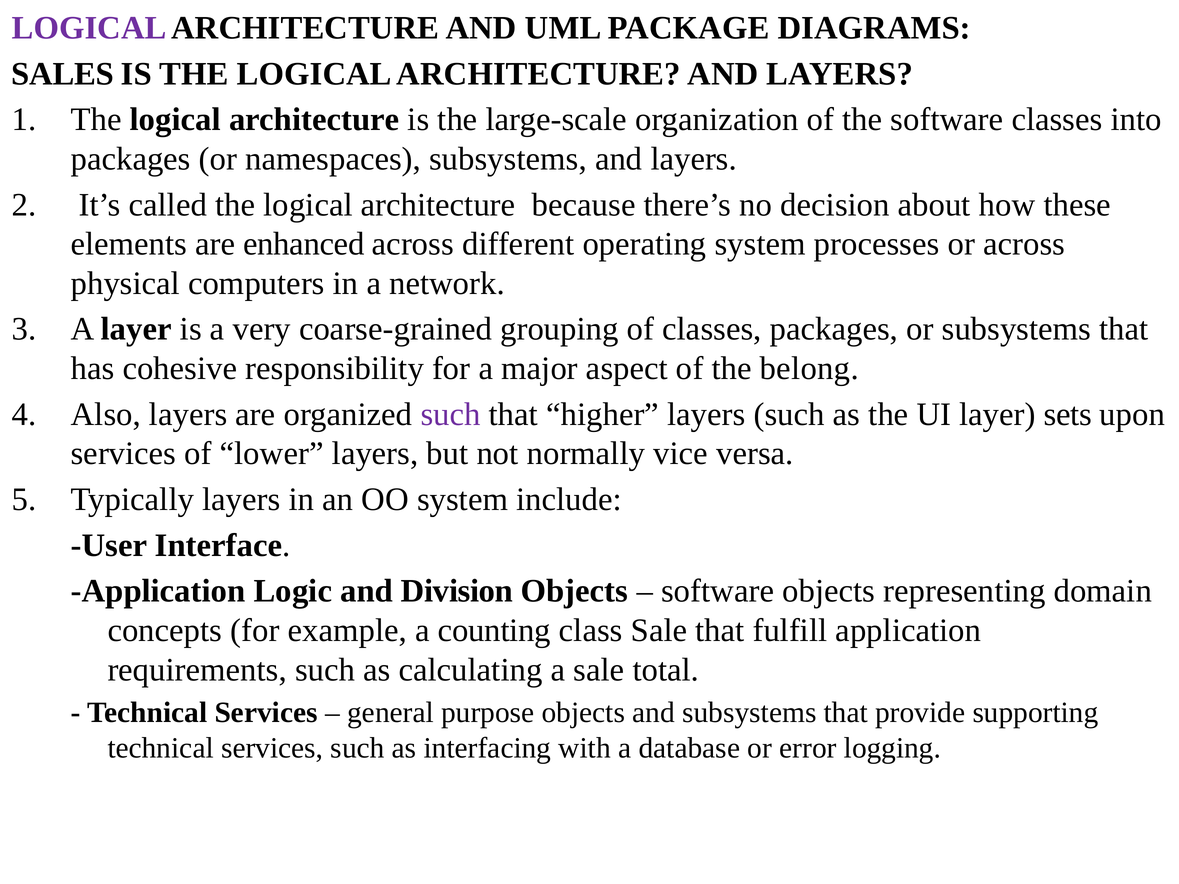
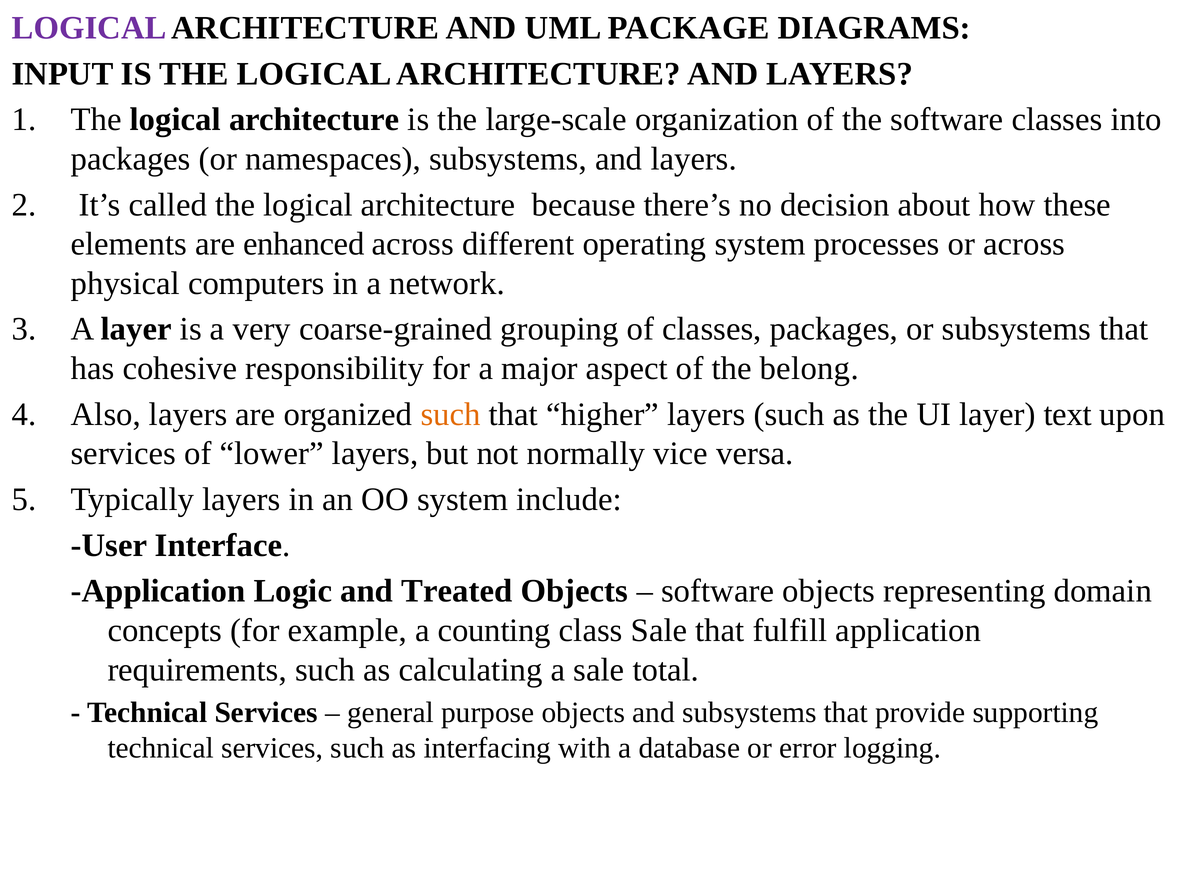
SALES: SALES -> INPUT
such at (451, 414) colour: purple -> orange
sets: sets -> text
Division: Division -> Treated
